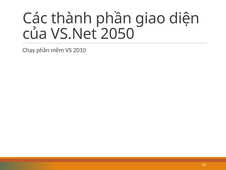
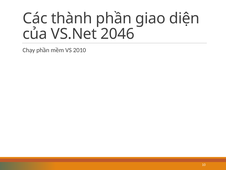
2050: 2050 -> 2046
